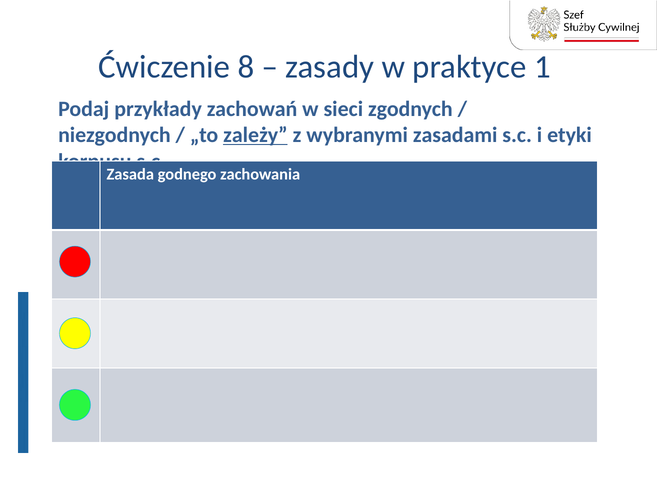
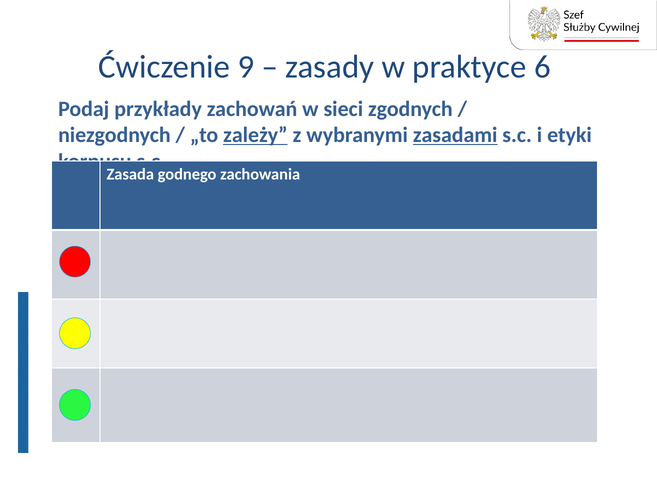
8: 8 -> 9
1: 1 -> 6
zasadami underline: none -> present
